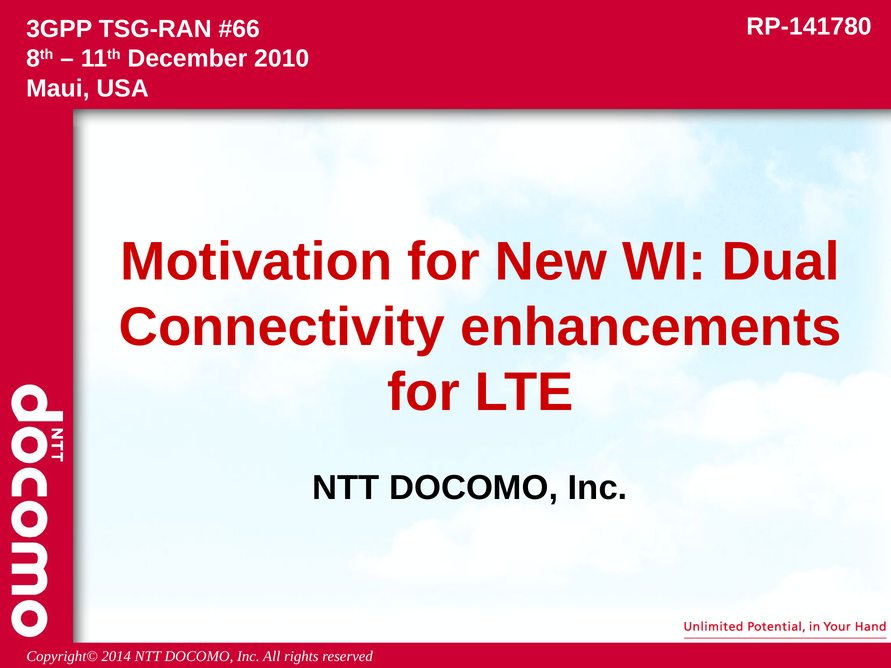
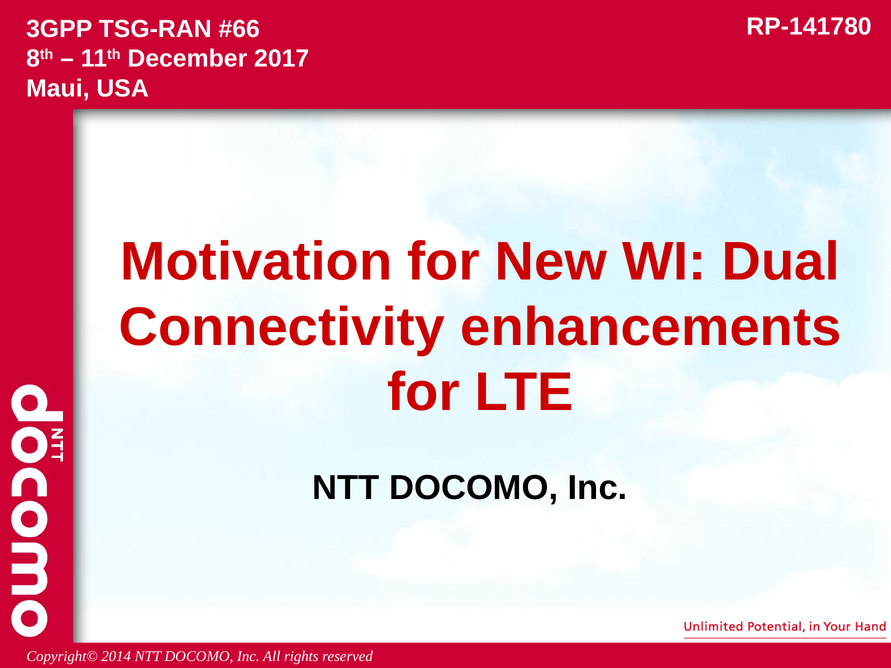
2010: 2010 -> 2017
